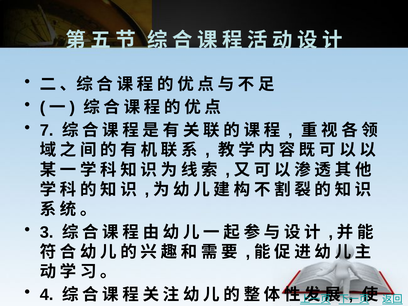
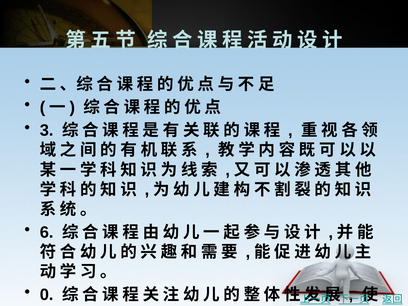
7: 7 -> 3
3: 3 -> 6
4: 4 -> 0
